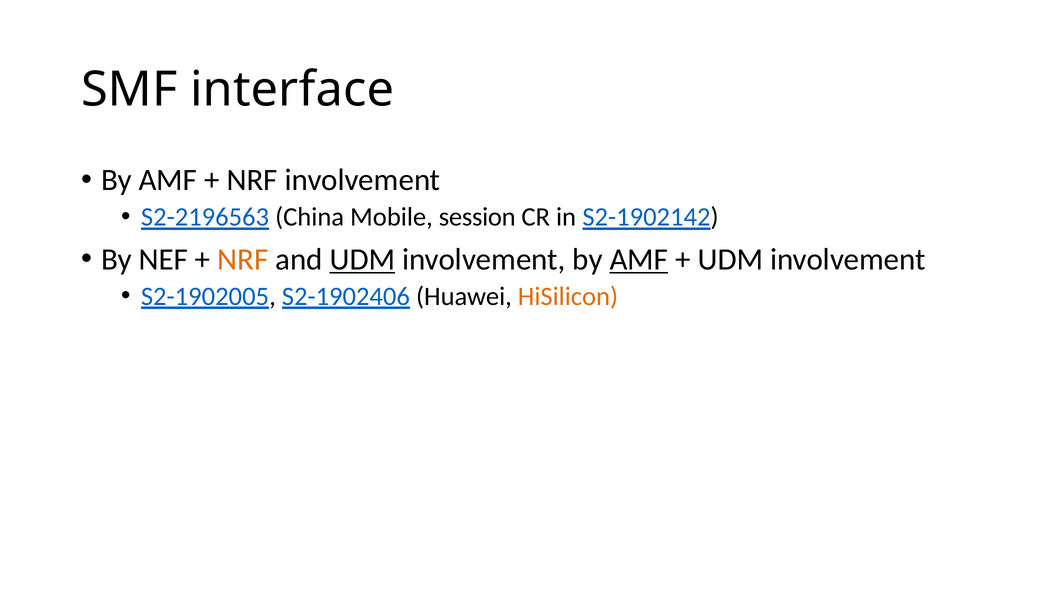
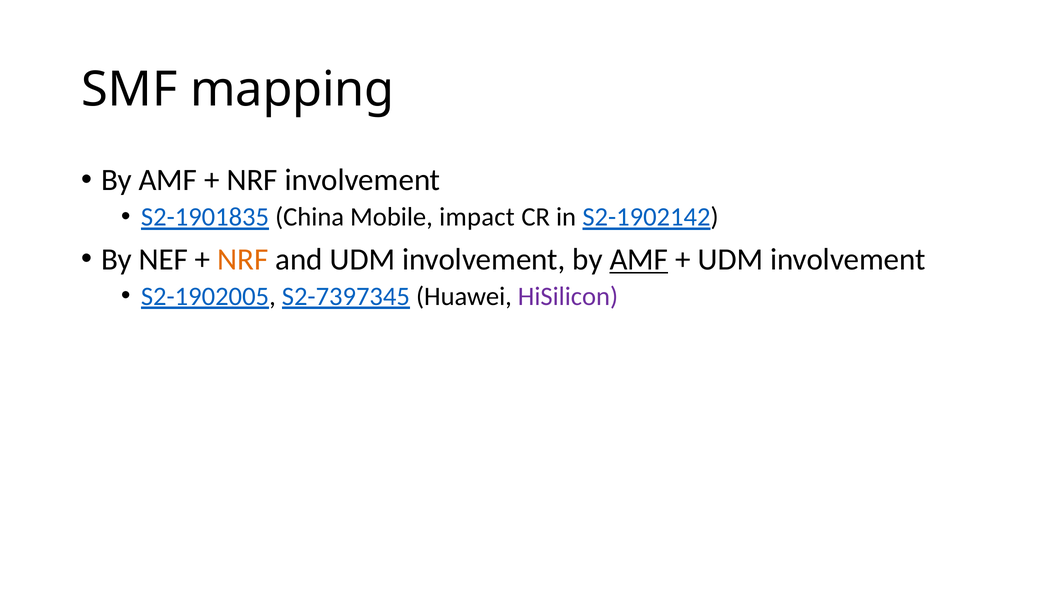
interface: interface -> mapping
S2-2196563: S2-2196563 -> S2-1901835
session: session -> impact
UDM at (362, 259) underline: present -> none
S2-1902406: S2-1902406 -> S2-7397345
HiSilicon colour: orange -> purple
